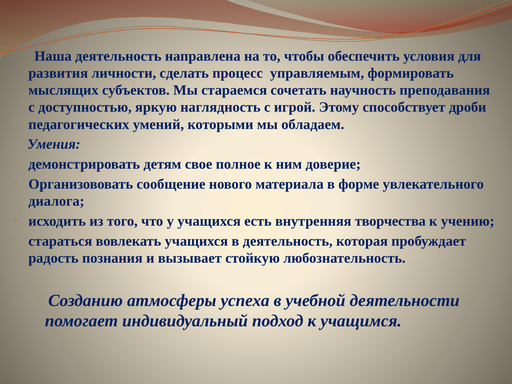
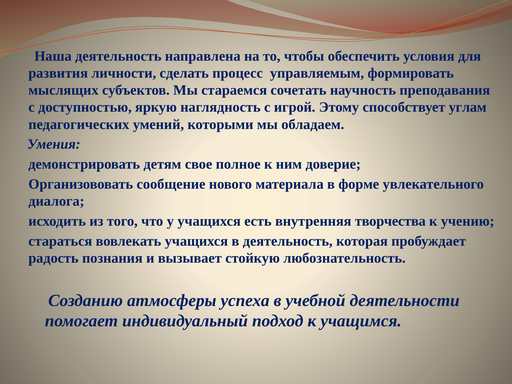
дроби: дроби -> углам
